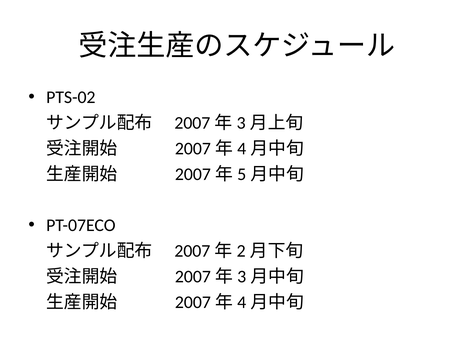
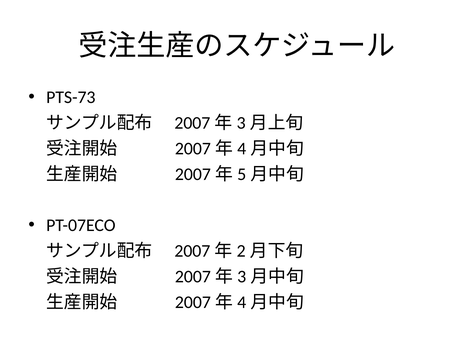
PTS-02: PTS-02 -> PTS-73
